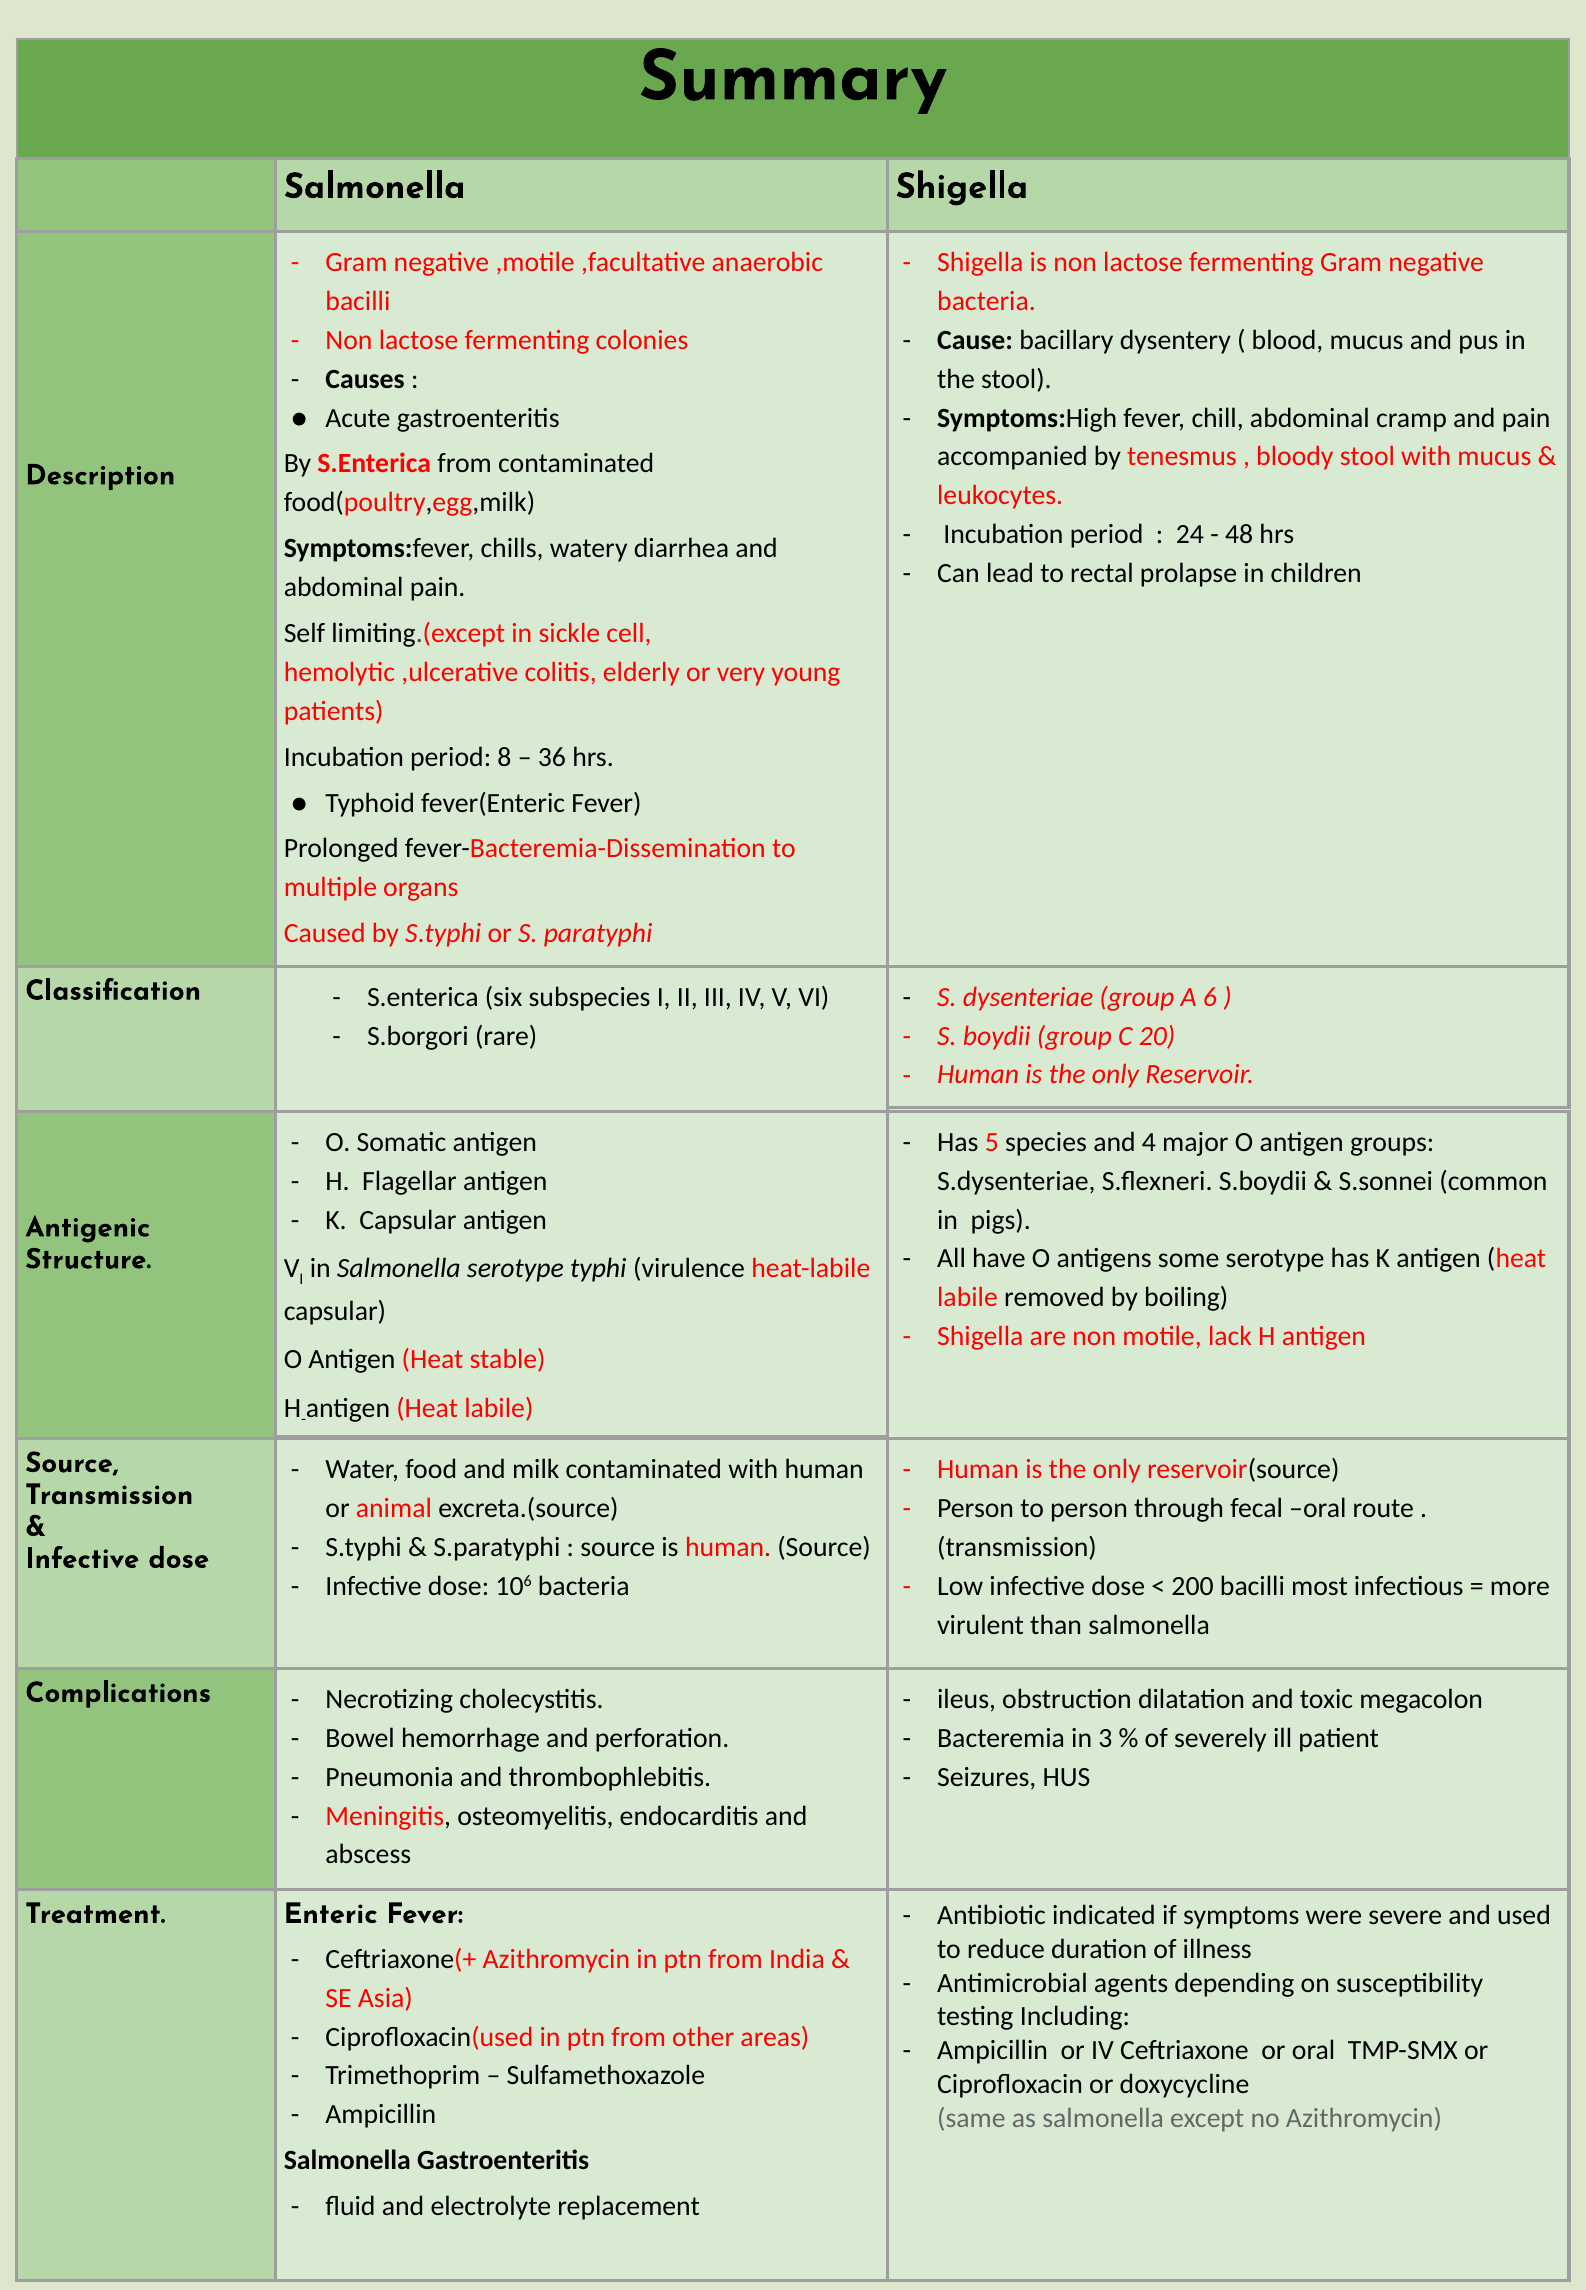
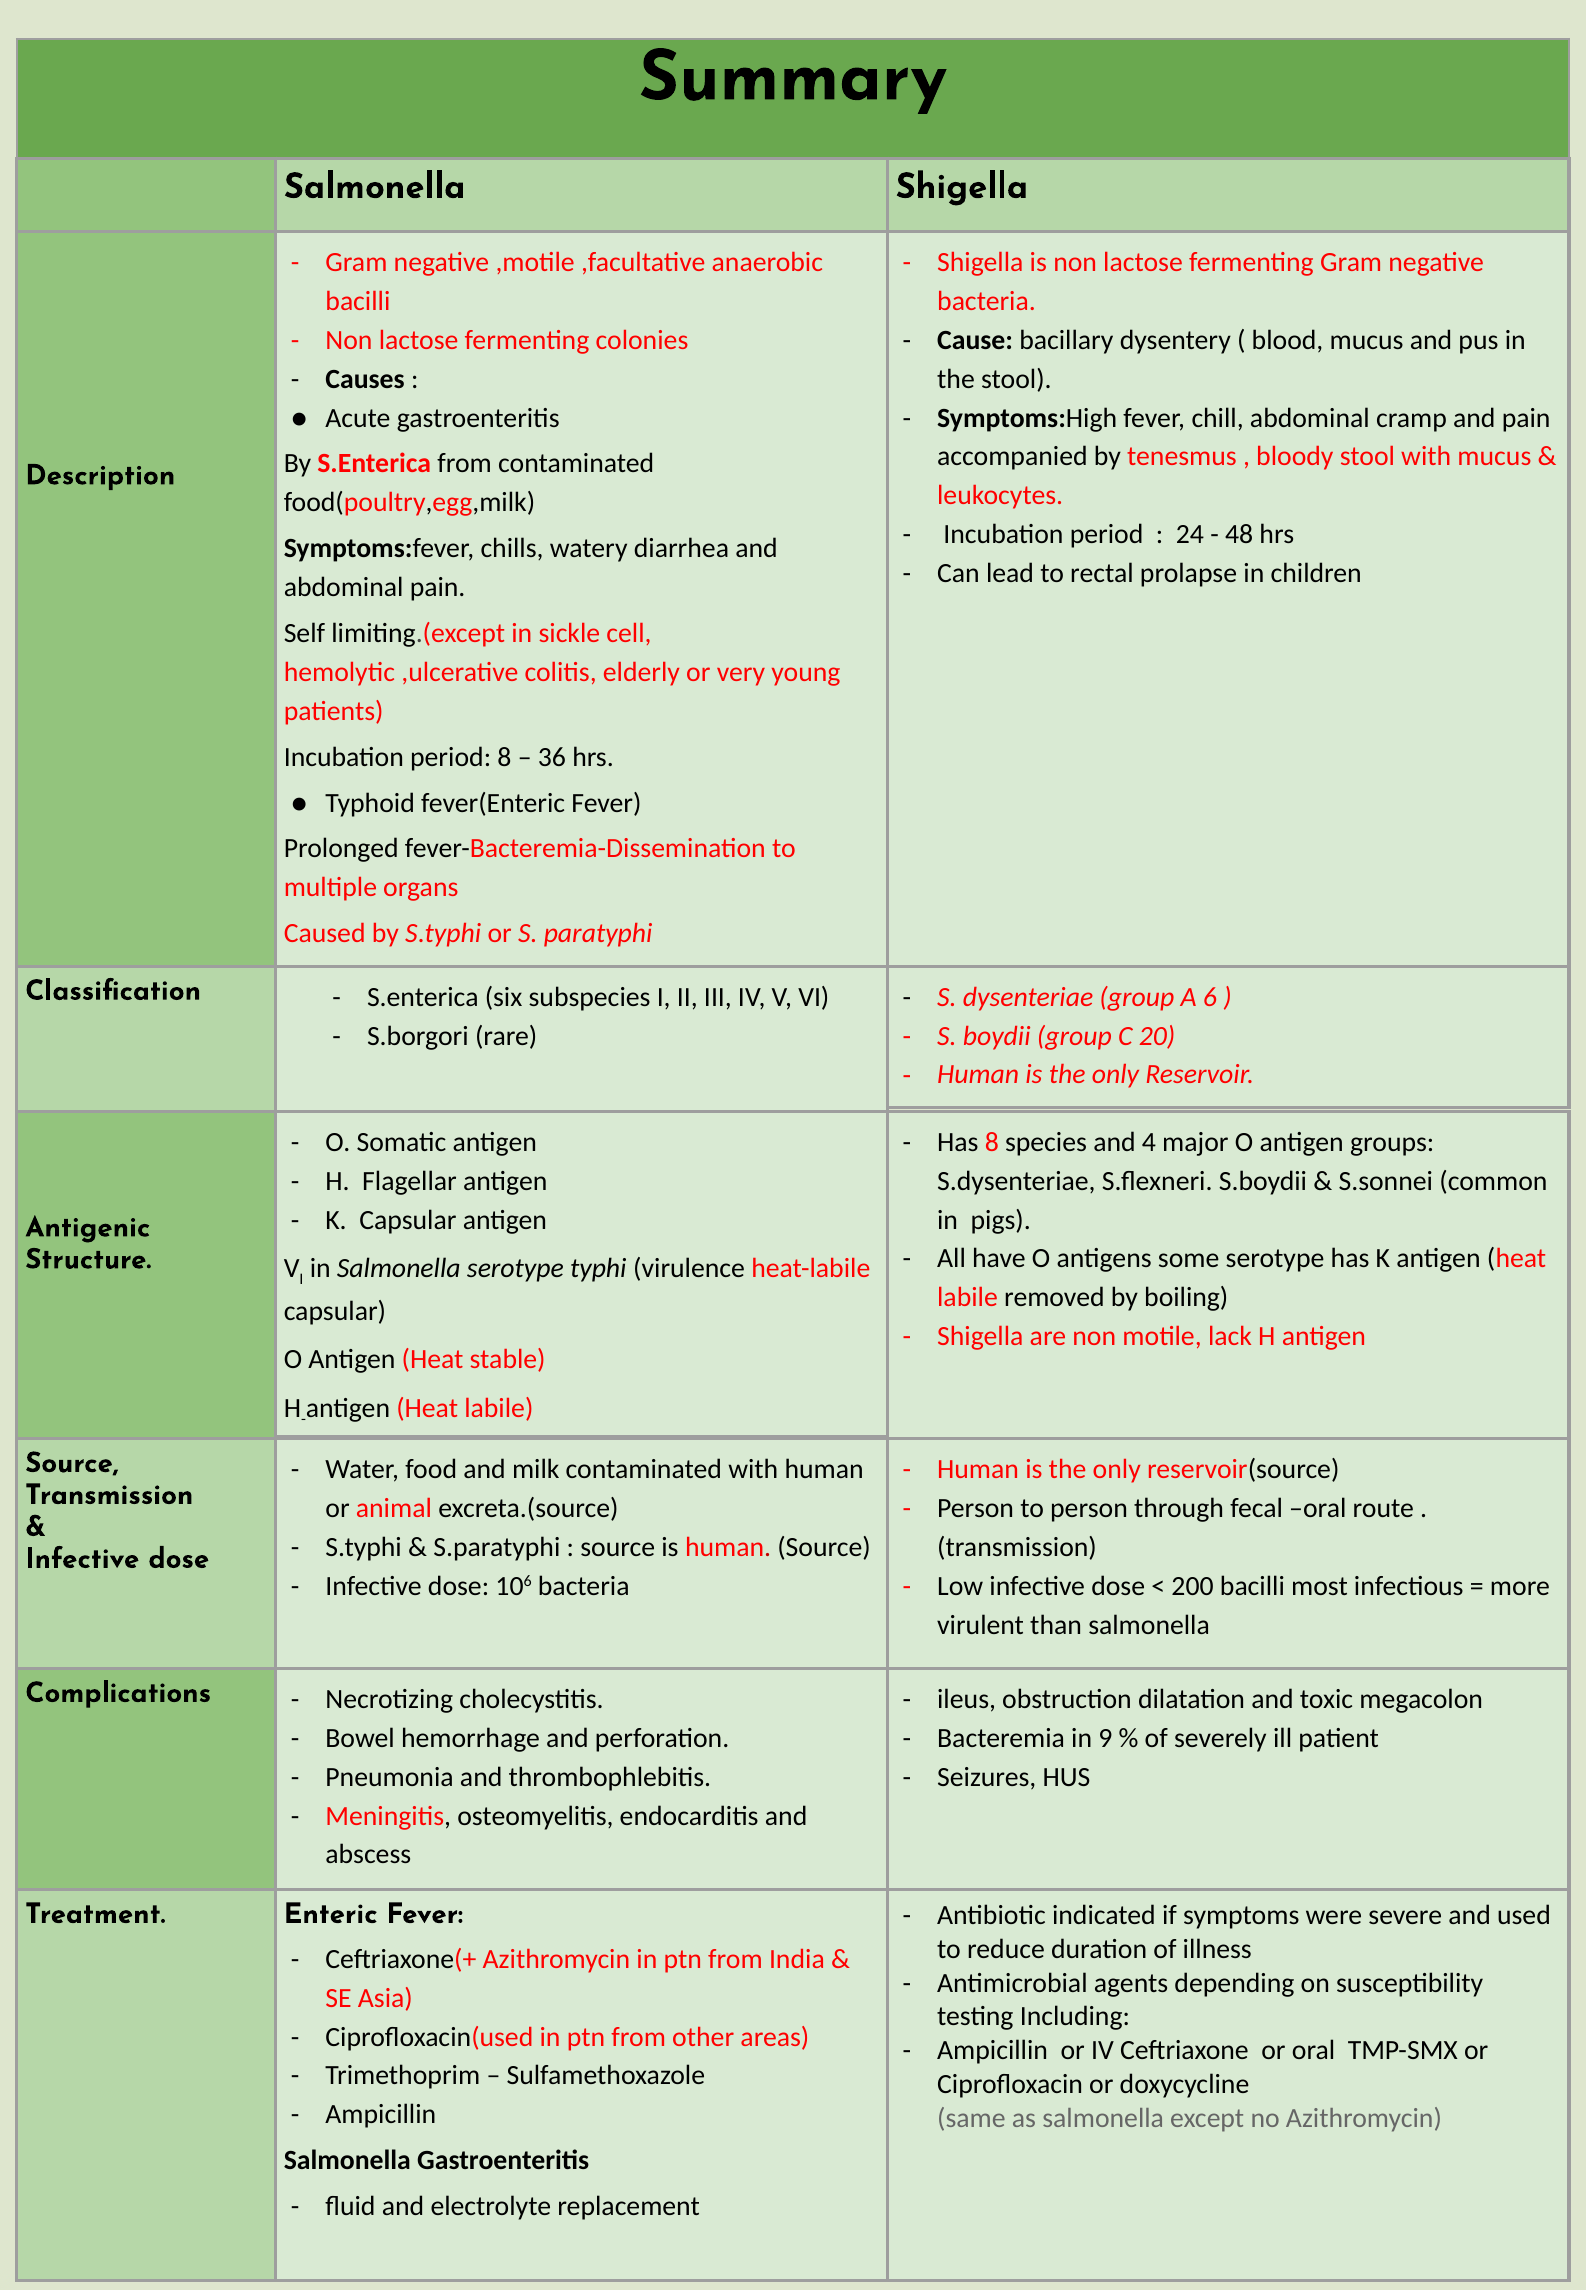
Has 5: 5 -> 8
in 3: 3 -> 9
